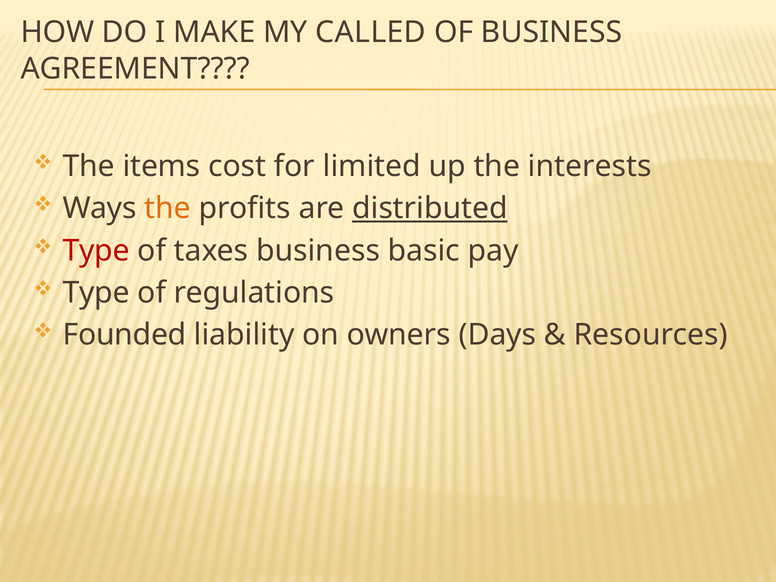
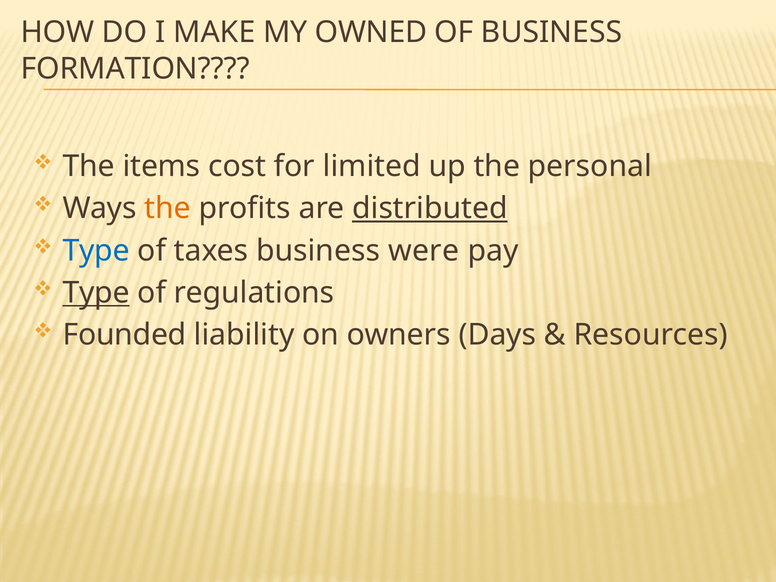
CALLED: CALLED -> OWNED
AGREEMENT: AGREEMENT -> FORMATION
interests: interests -> personal
Type at (96, 251) colour: red -> blue
basic: basic -> were
Type at (96, 293) underline: none -> present
